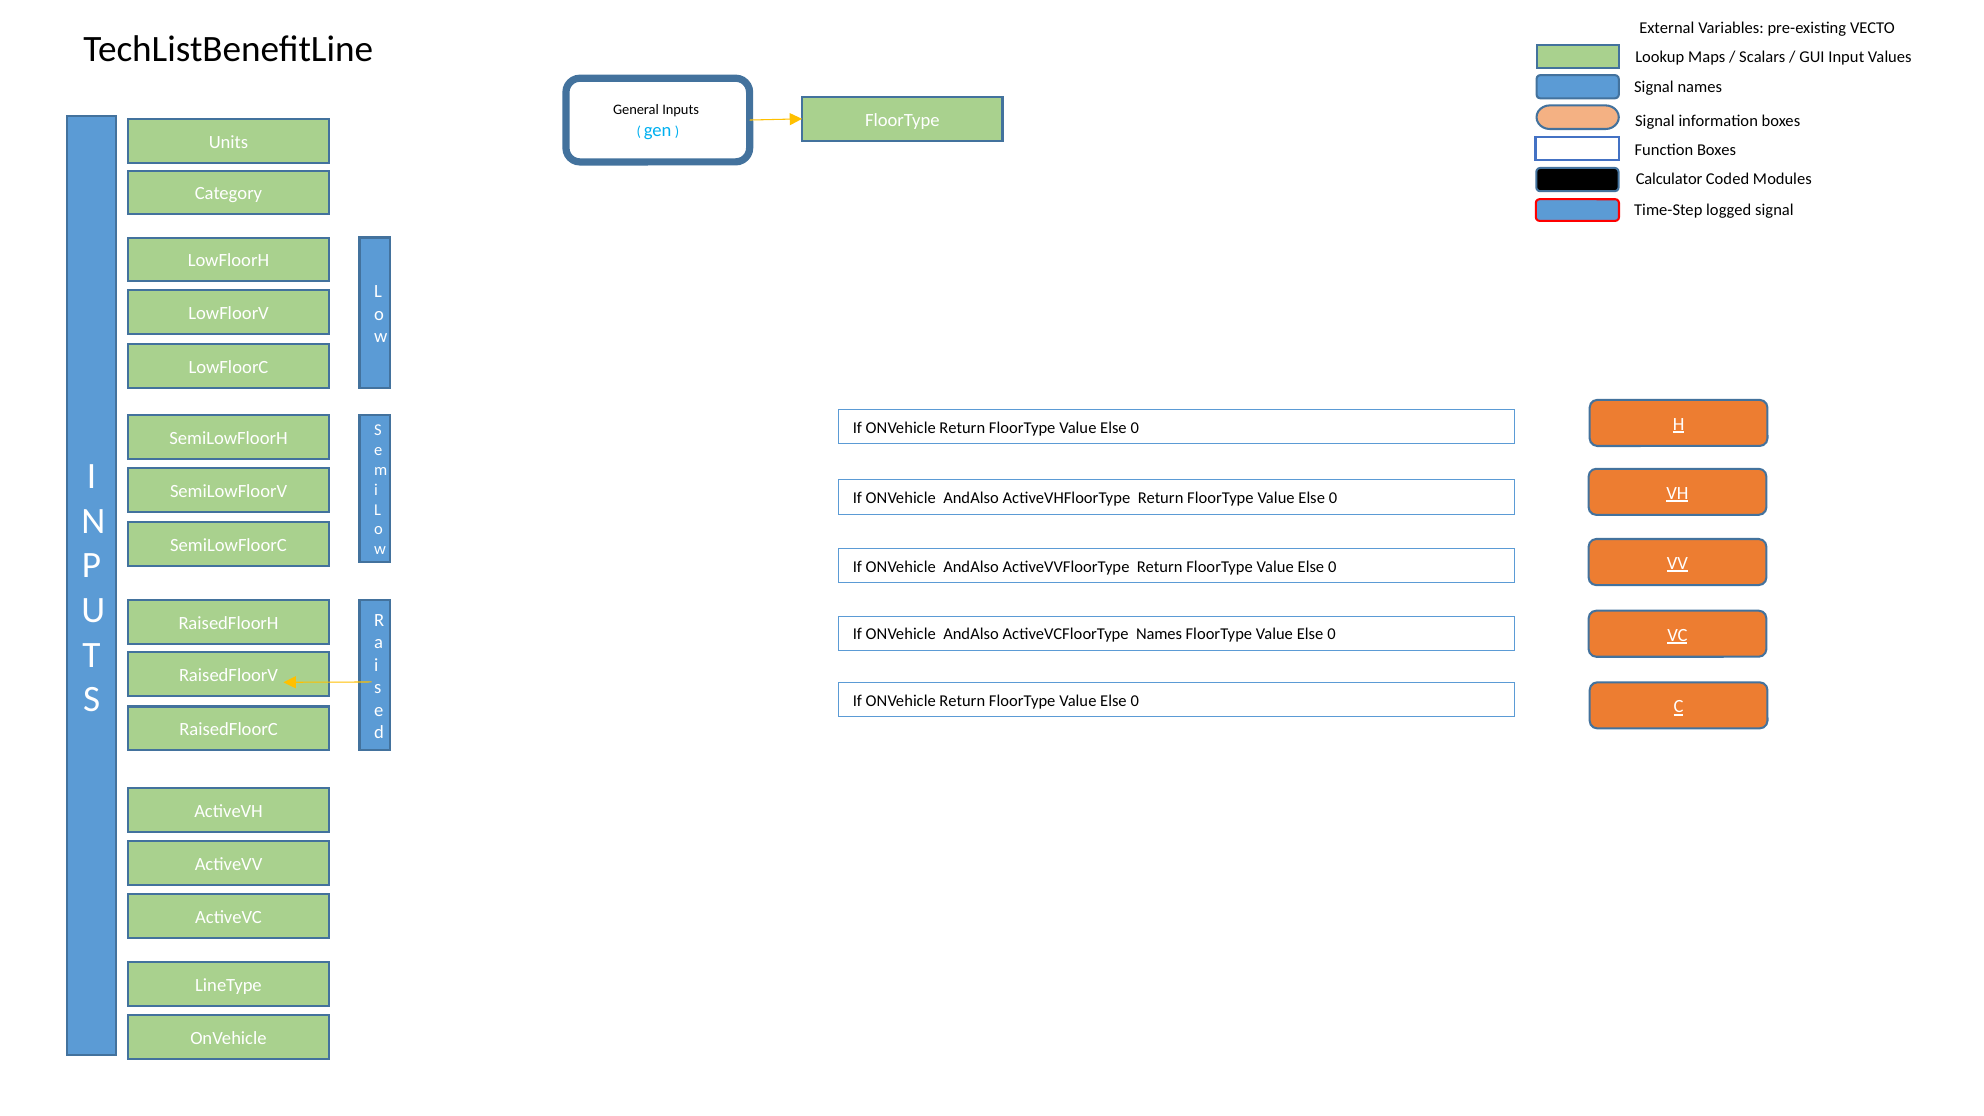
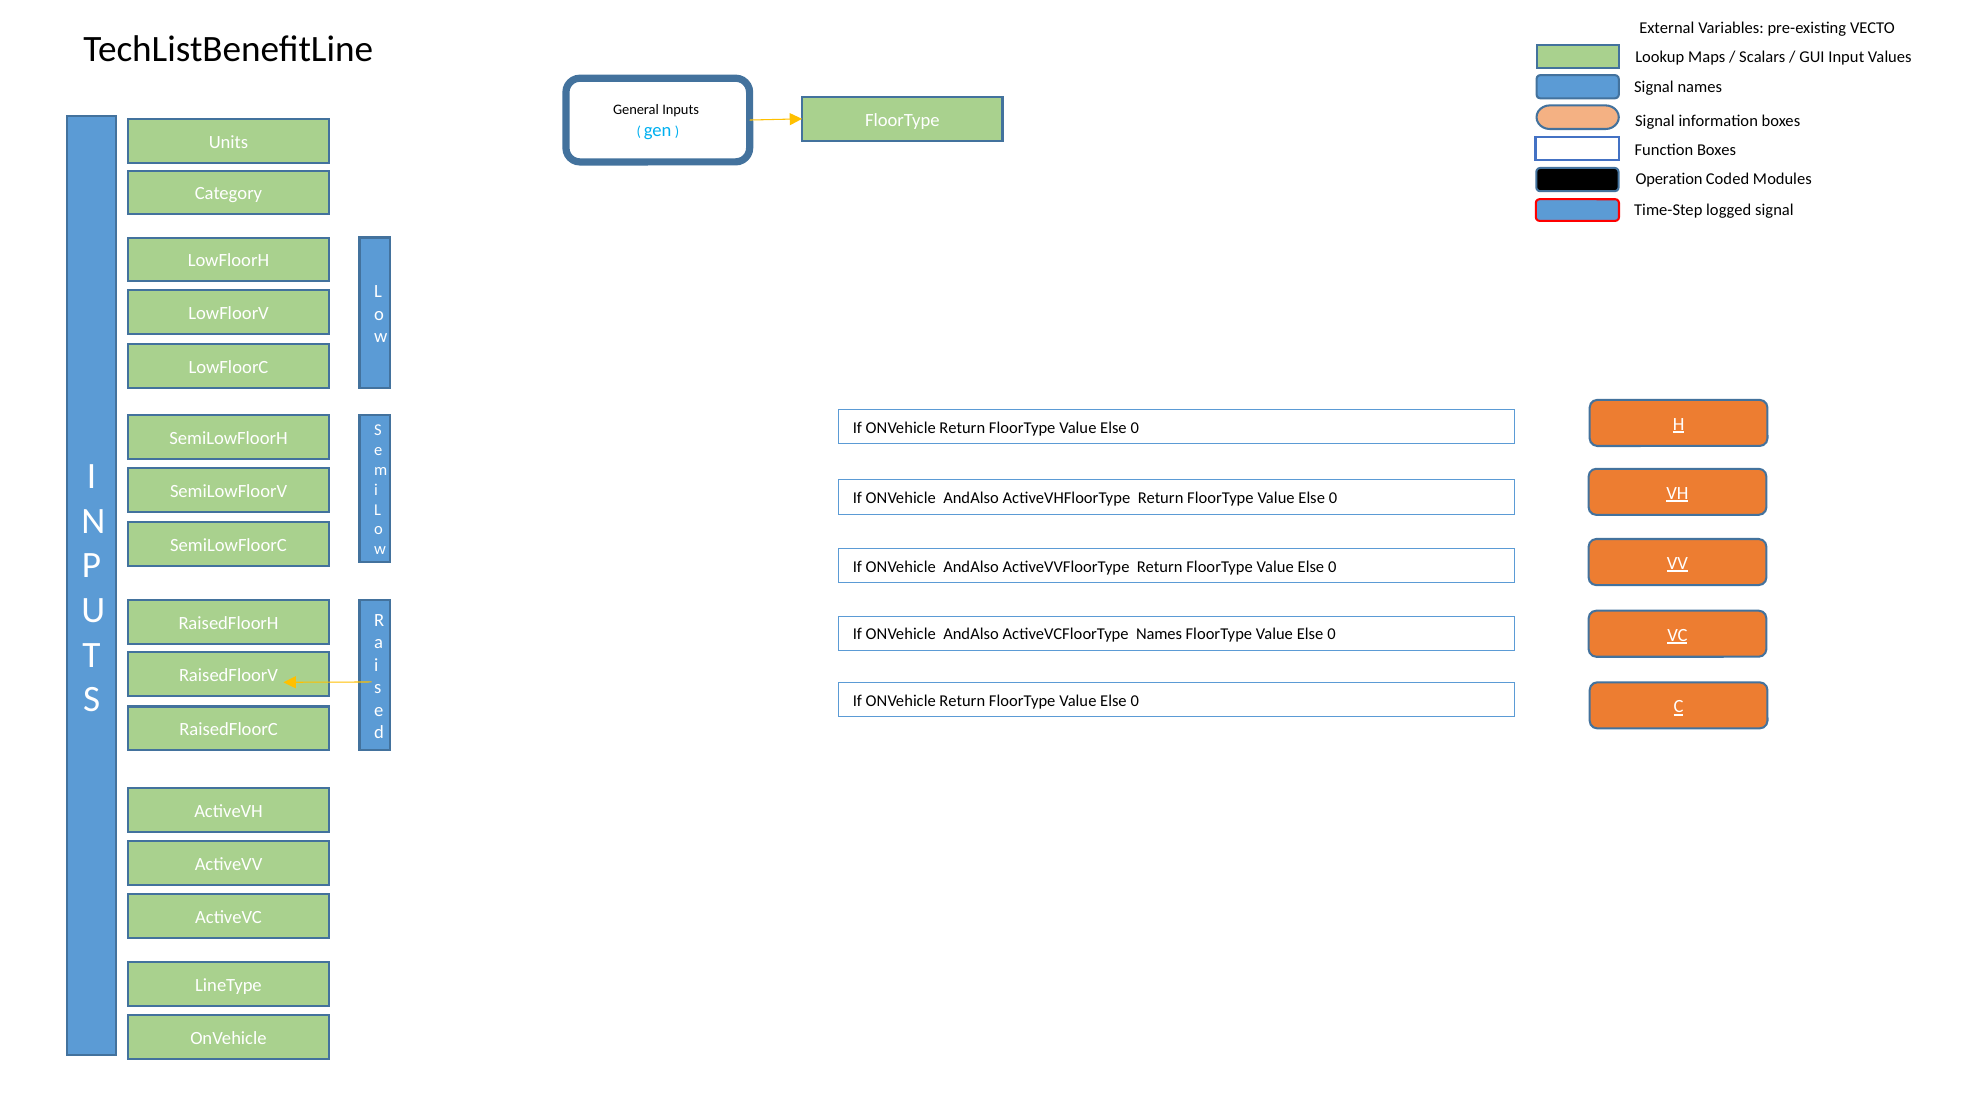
Calculator: Calculator -> Operation
